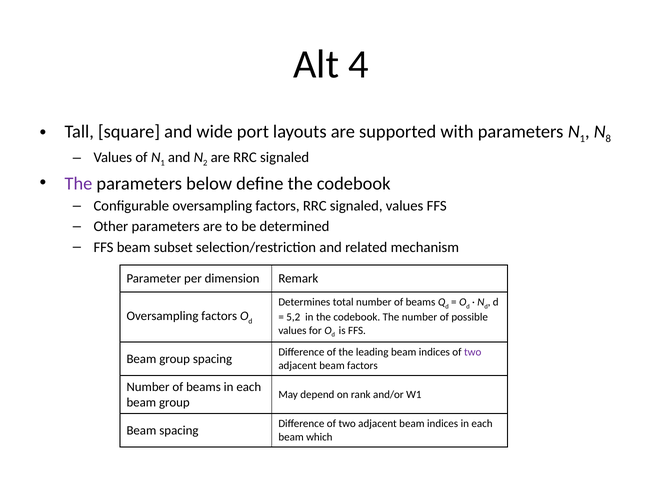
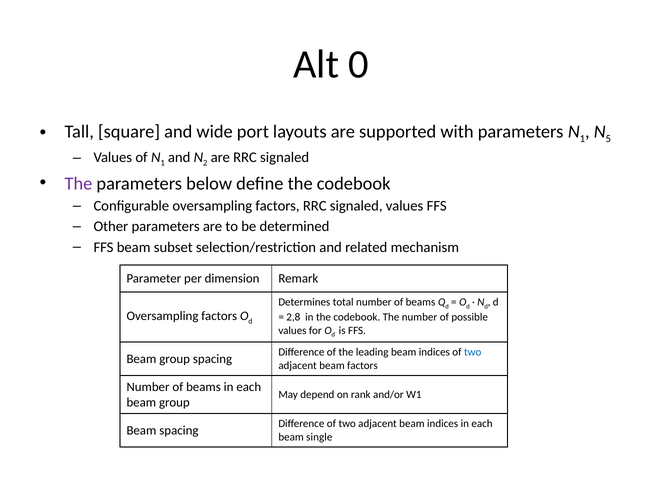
4: 4 -> 0
8: 8 -> 5
5,2: 5,2 -> 2,8
two at (473, 352) colour: purple -> blue
which: which -> single
